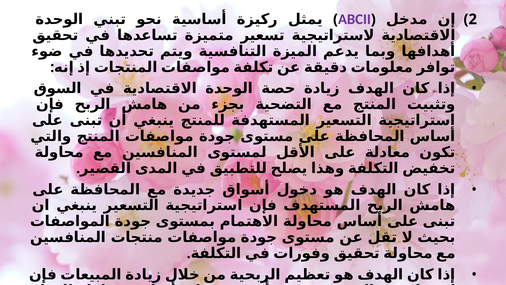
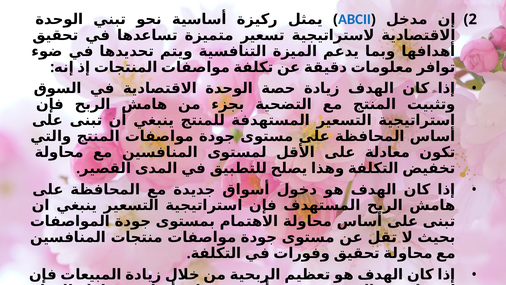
ABCII colour: purple -> blue
